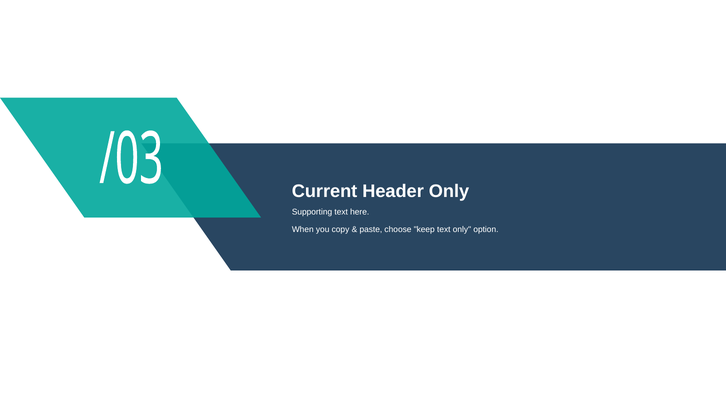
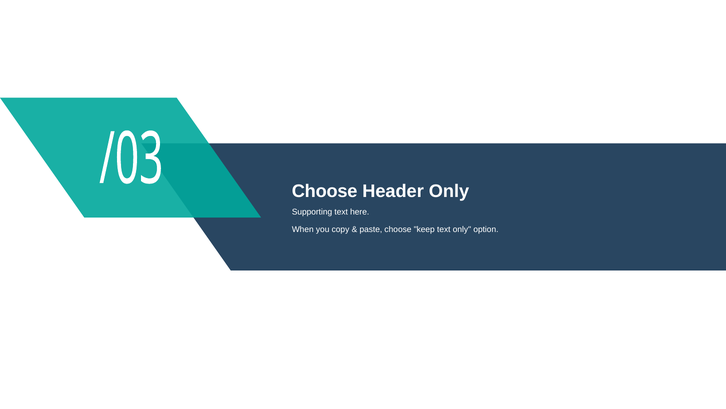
Current at (325, 191): Current -> Choose
